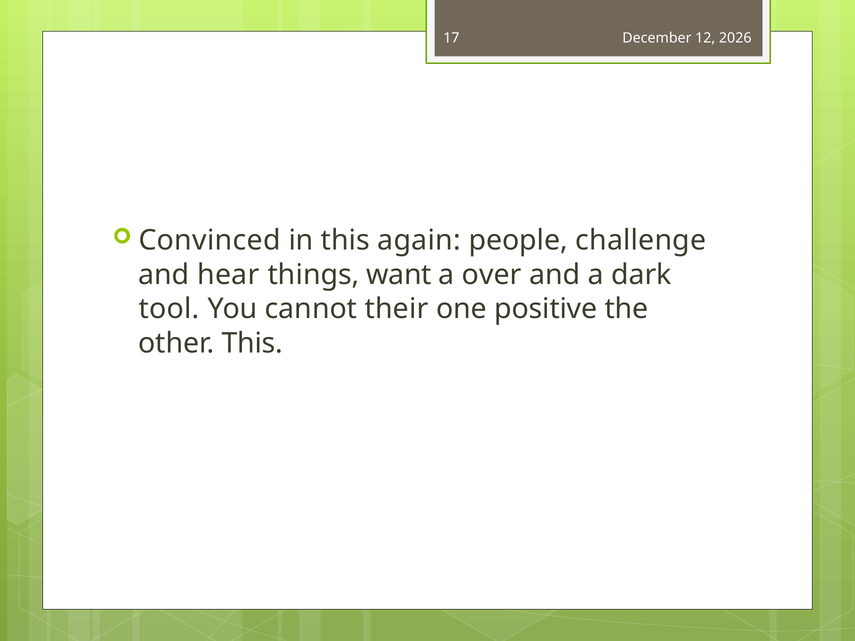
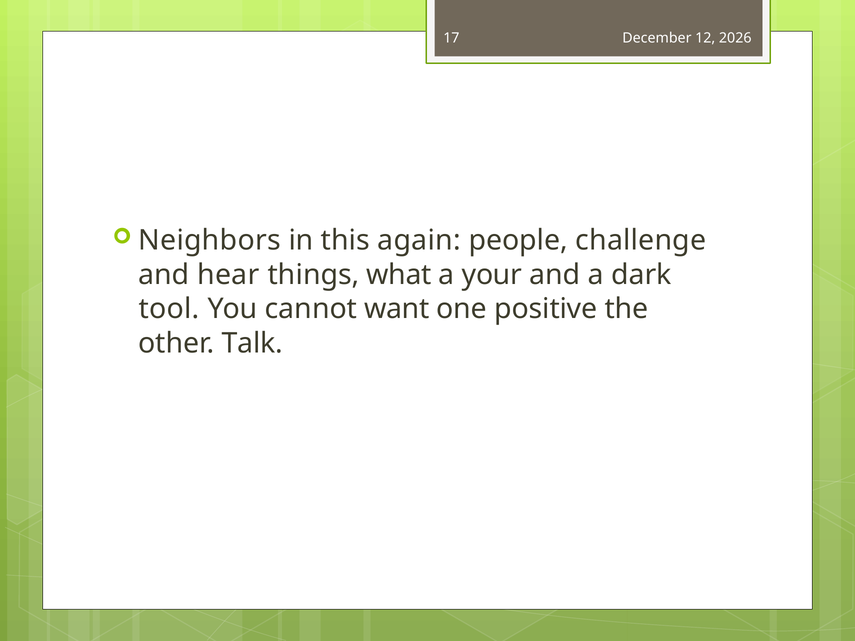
Convinced: Convinced -> Neighbors
want: want -> what
over: over -> your
their: their -> want
other This: This -> Talk
